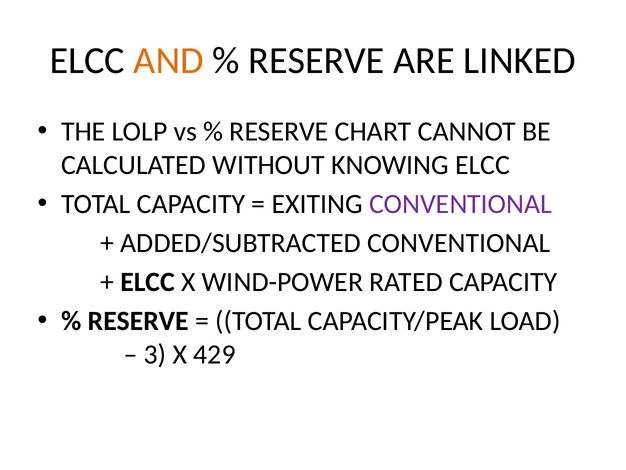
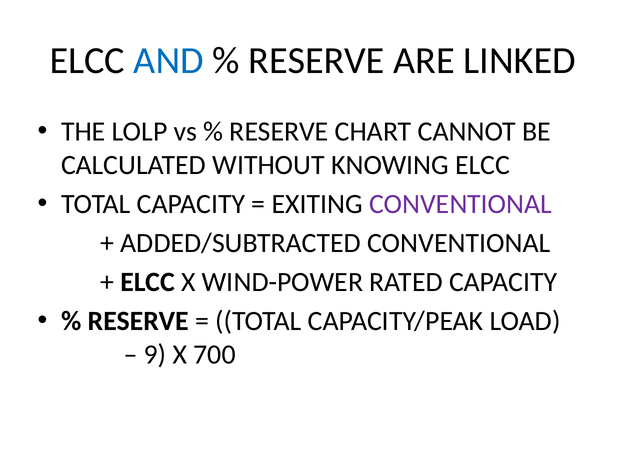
AND colour: orange -> blue
3: 3 -> 9
429: 429 -> 700
